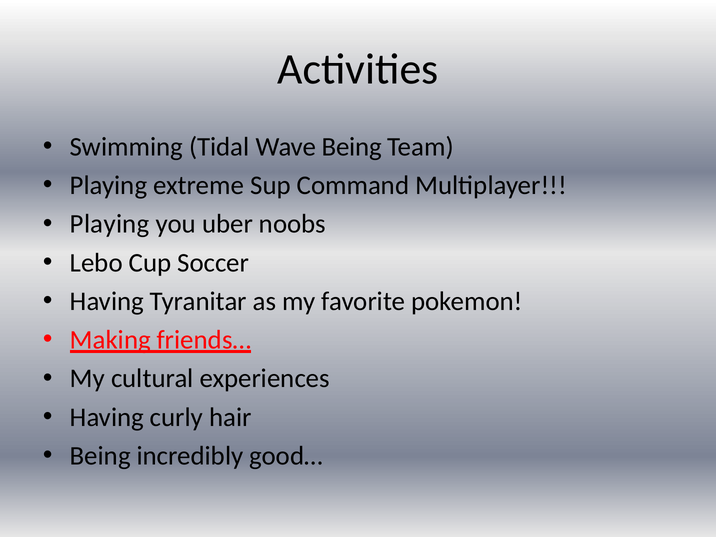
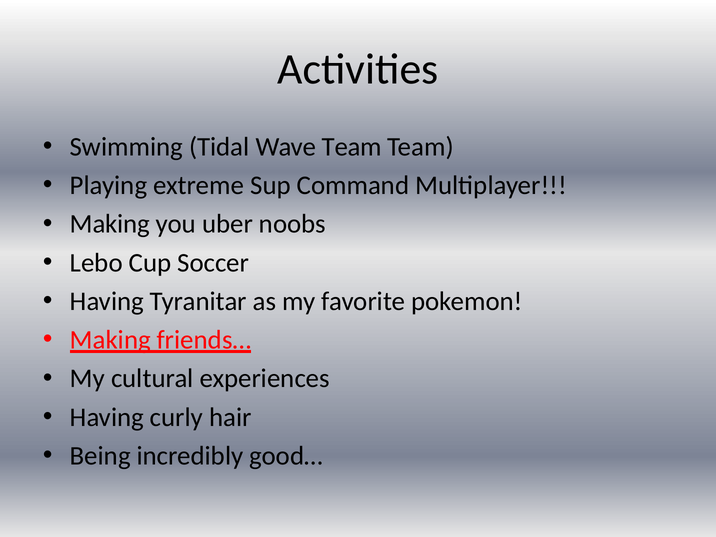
Wave Being: Being -> Team
Playing at (110, 224): Playing -> Making
